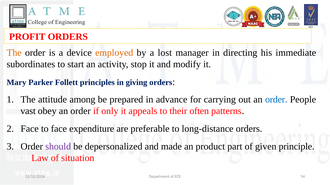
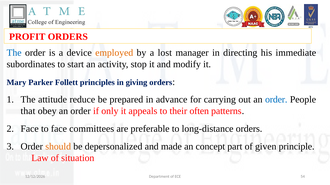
The at (14, 53) colour: orange -> blue
among: among -> reduce
vast: vast -> that
expenditure: expenditure -> committees
should colour: purple -> orange
product: product -> concept
